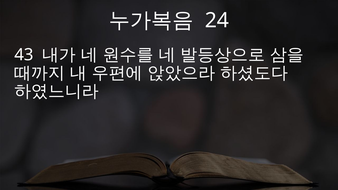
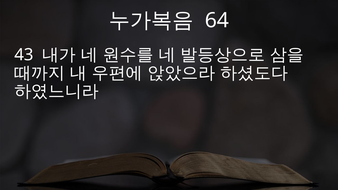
24: 24 -> 64
